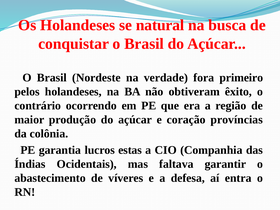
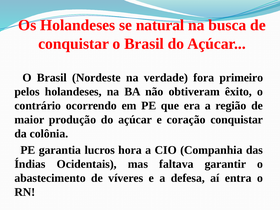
coração províncias: províncias -> conquistar
estas: estas -> hora
